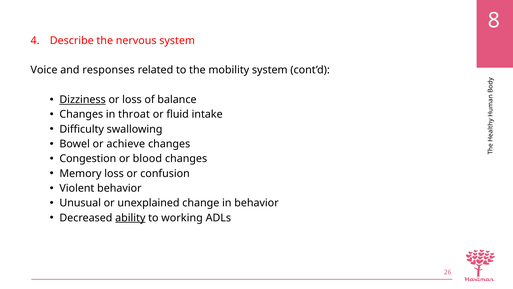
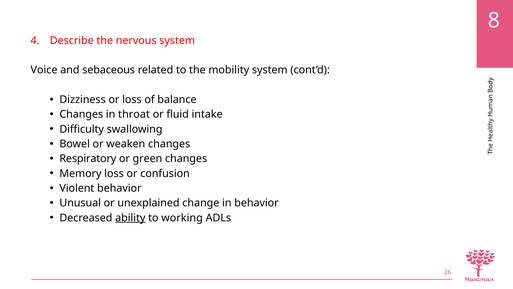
responses: responses -> sebaceous
Dizziness underline: present -> none
achieve: achieve -> weaken
Congestion: Congestion -> Respiratory
blood: blood -> green
